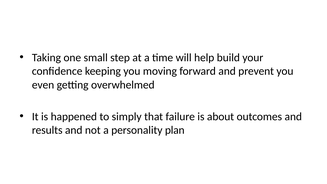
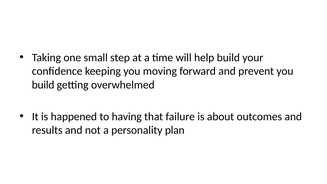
even at (43, 85): even -> build
simply: simply -> having
